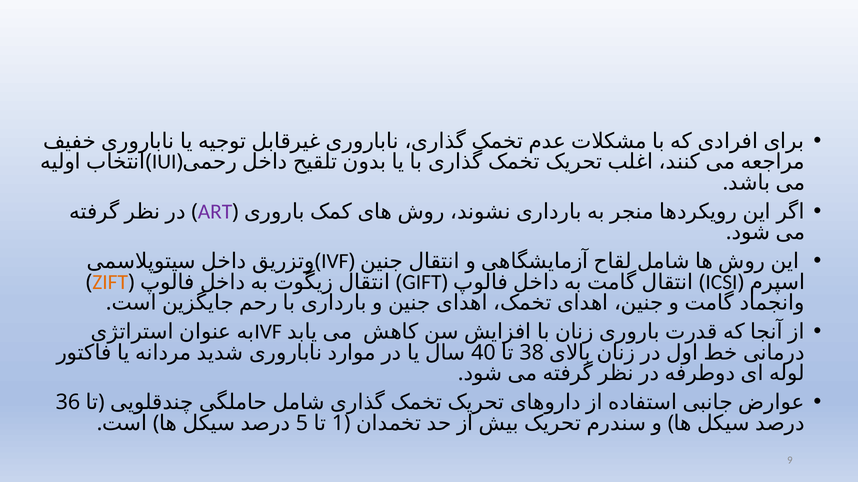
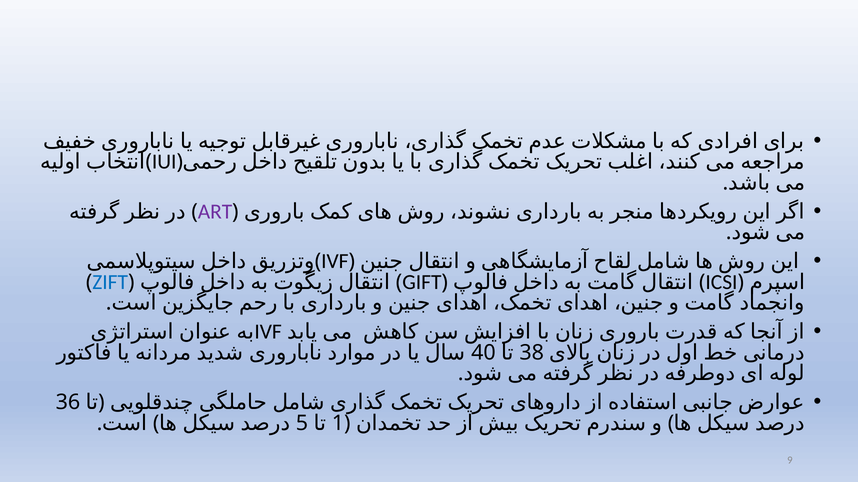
ZIFT colour: orange -> blue
